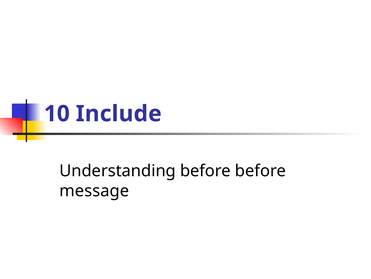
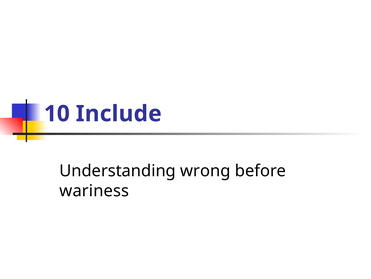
Understanding before: before -> wrong
message: message -> wariness
